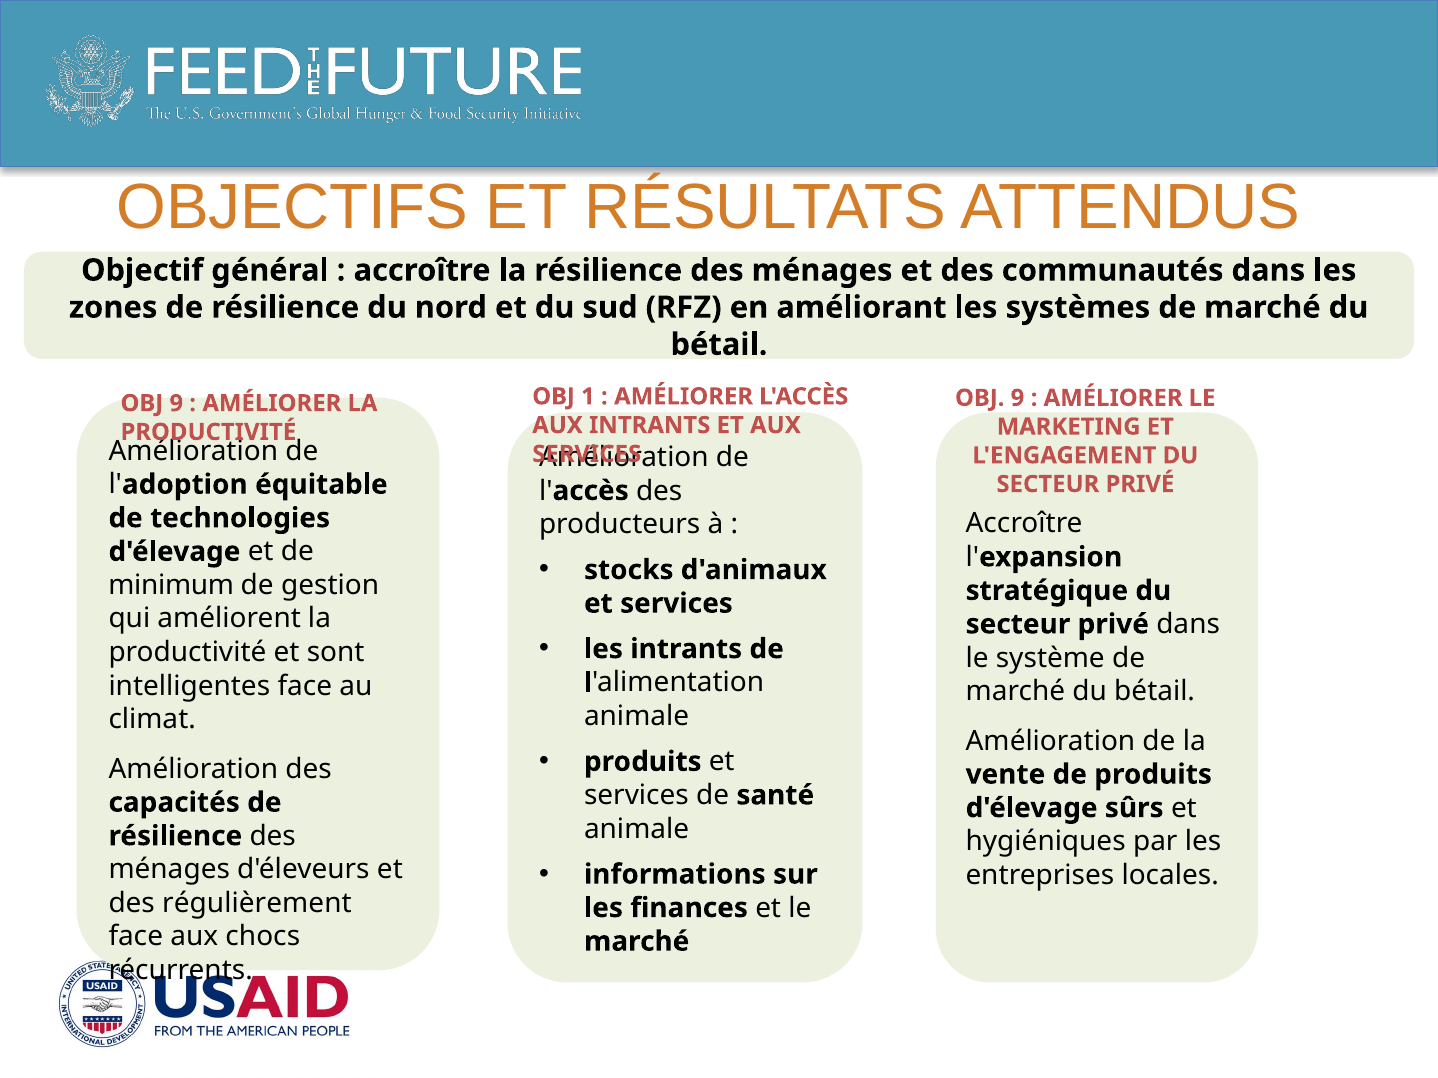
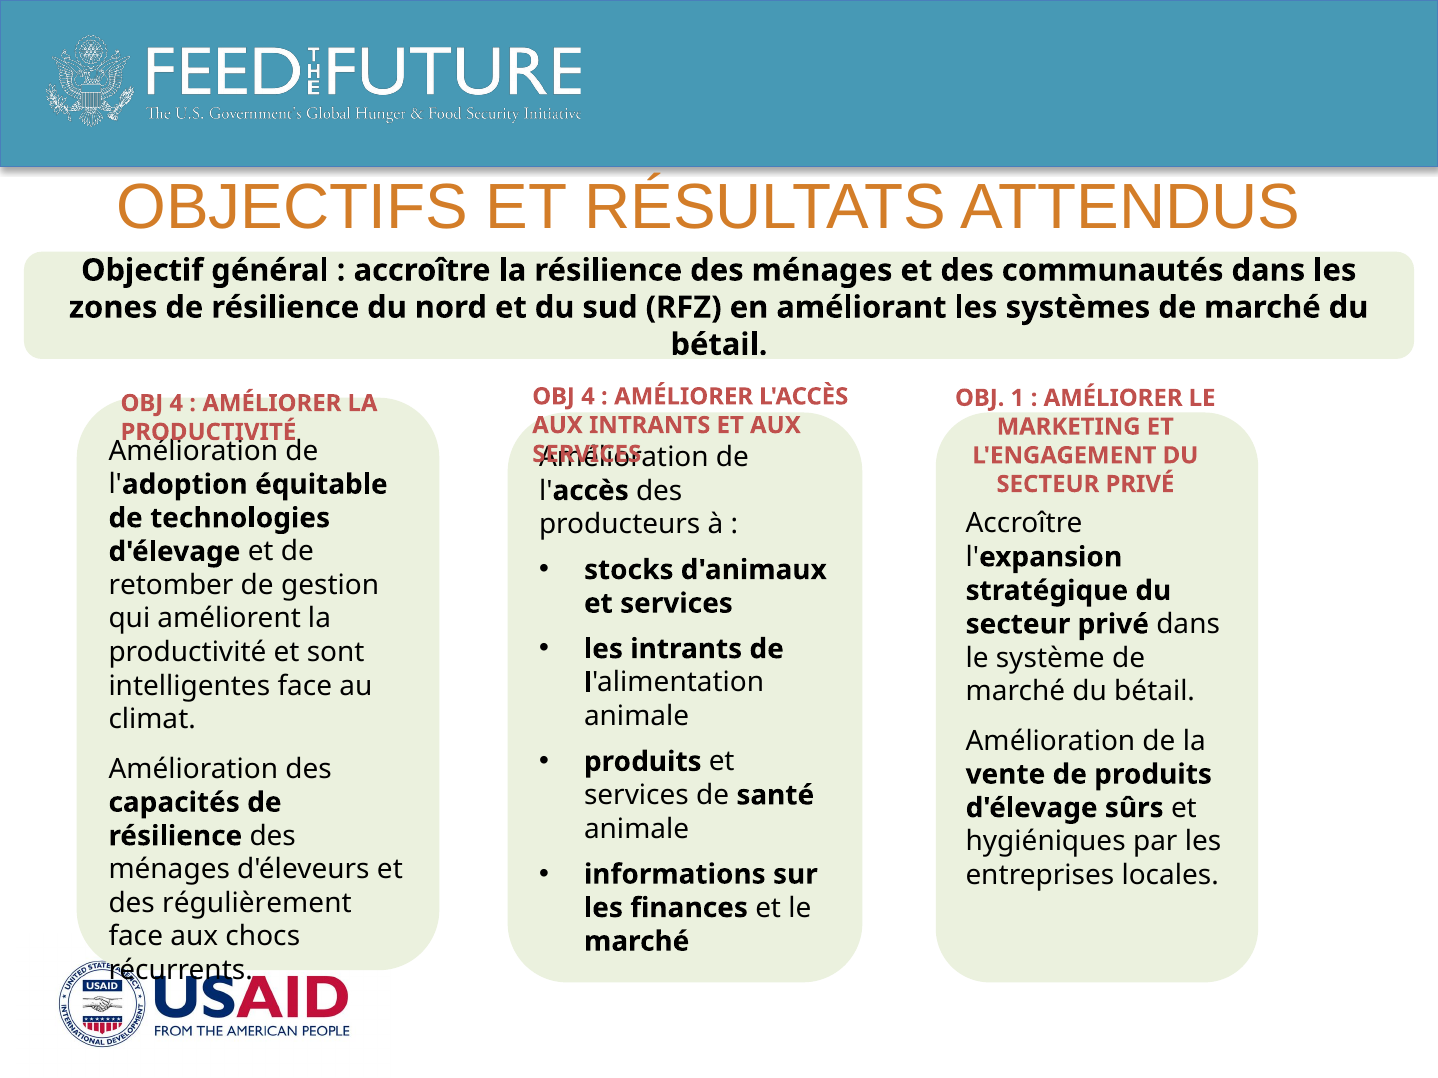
1 at (588, 397): 1 -> 4
9 at (1017, 398): 9 -> 1
9 at (176, 404): 9 -> 4
minimum: minimum -> retomber
